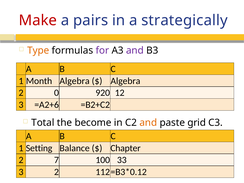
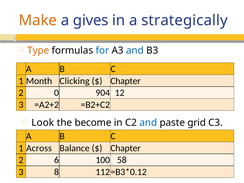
Make colour: red -> orange
pairs: pairs -> gives
for colour: purple -> blue
and at (135, 50) colour: purple -> blue
Month Algebra: Algebra -> Clicking
Algebra at (125, 81): Algebra -> Chapter
920: 920 -> 904
=A2+6: =A2+6 -> =A2+2
Total: Total -> Look
and at (148, 123) colour: orange -> blue
Setting: Setting -> Across
7: 7 -> 6
33: 33 -> 58
3 2: 2 -> 8
